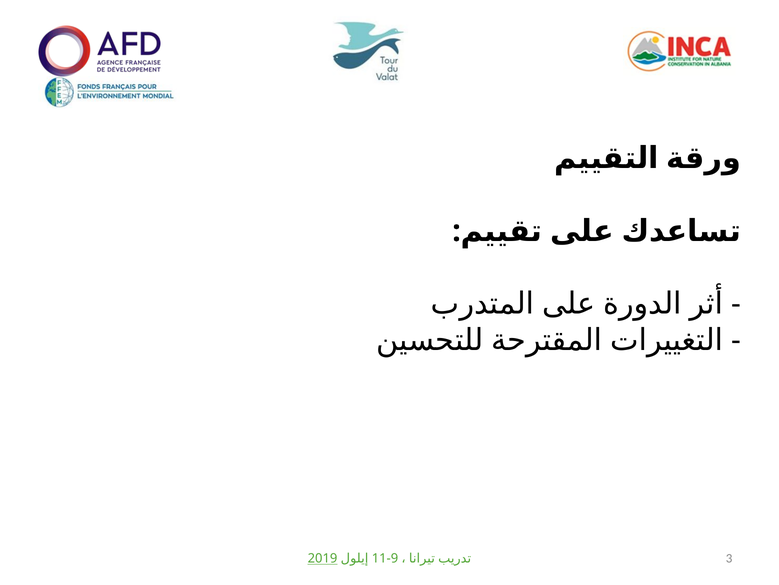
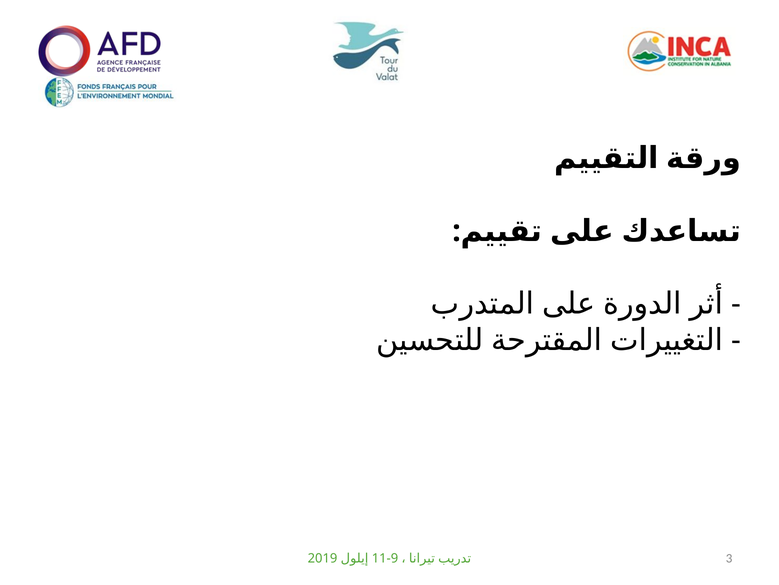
2019 underline: present -> none
